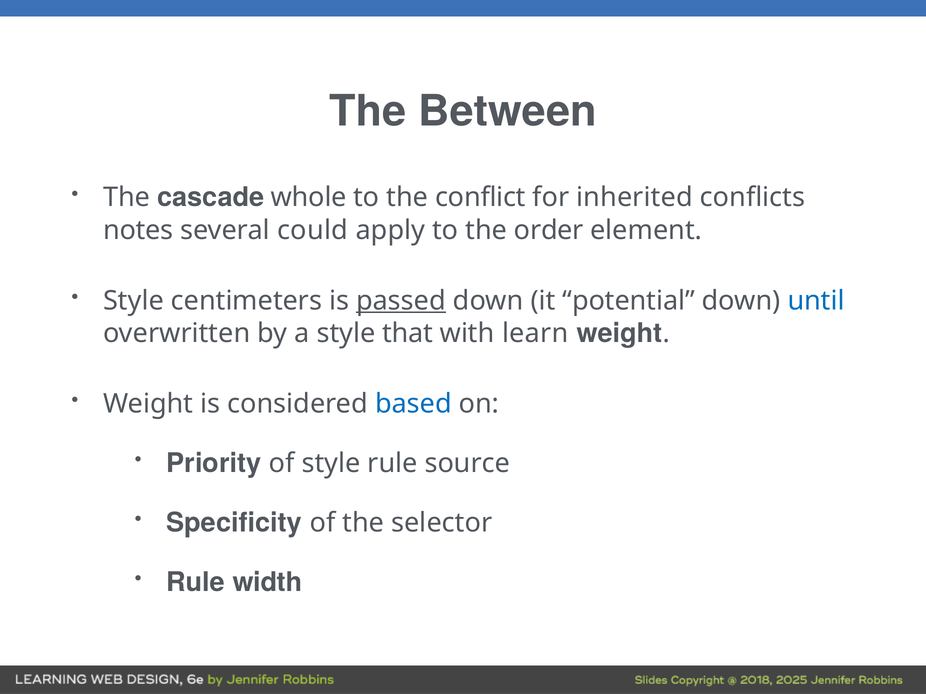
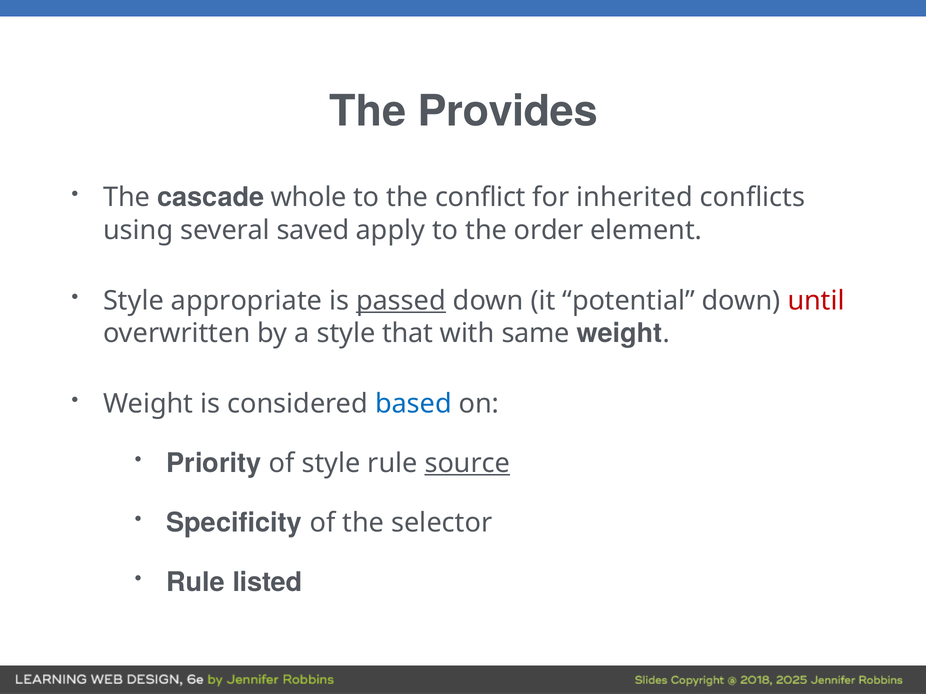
Between: Between -> Provides
notes: notes -> using
could: could -> saved
centimeters: centimeters -> appropriate
until colour: blue -> red
learn: learn -> same
source underline: none -> present
width: width -> listed
